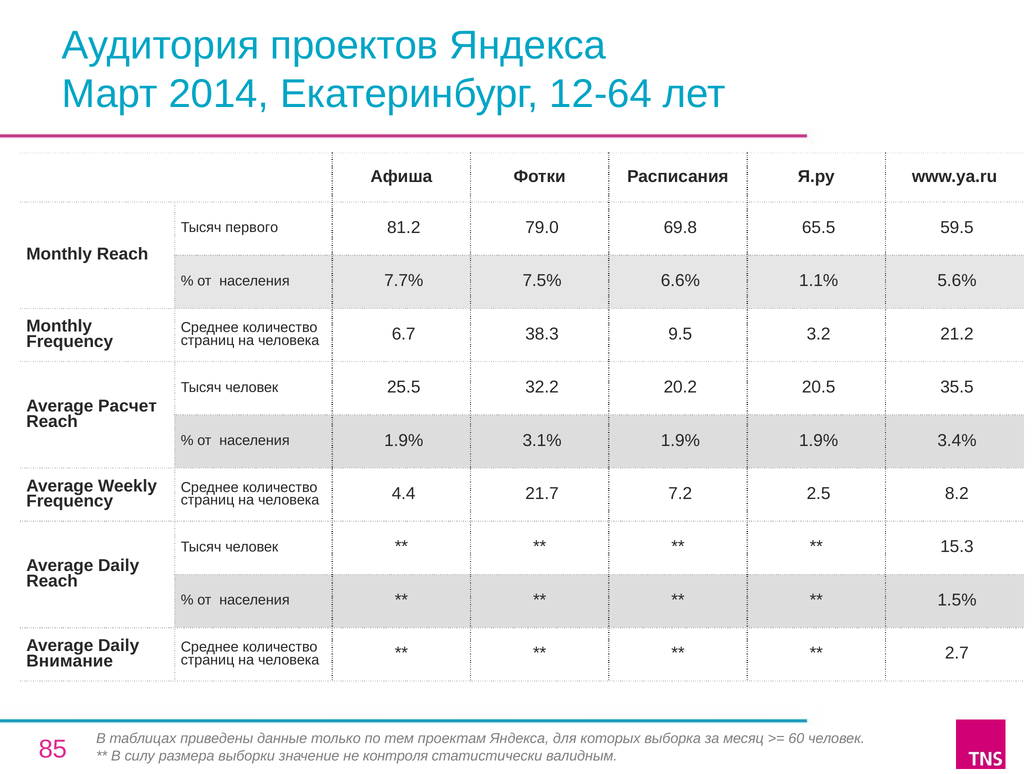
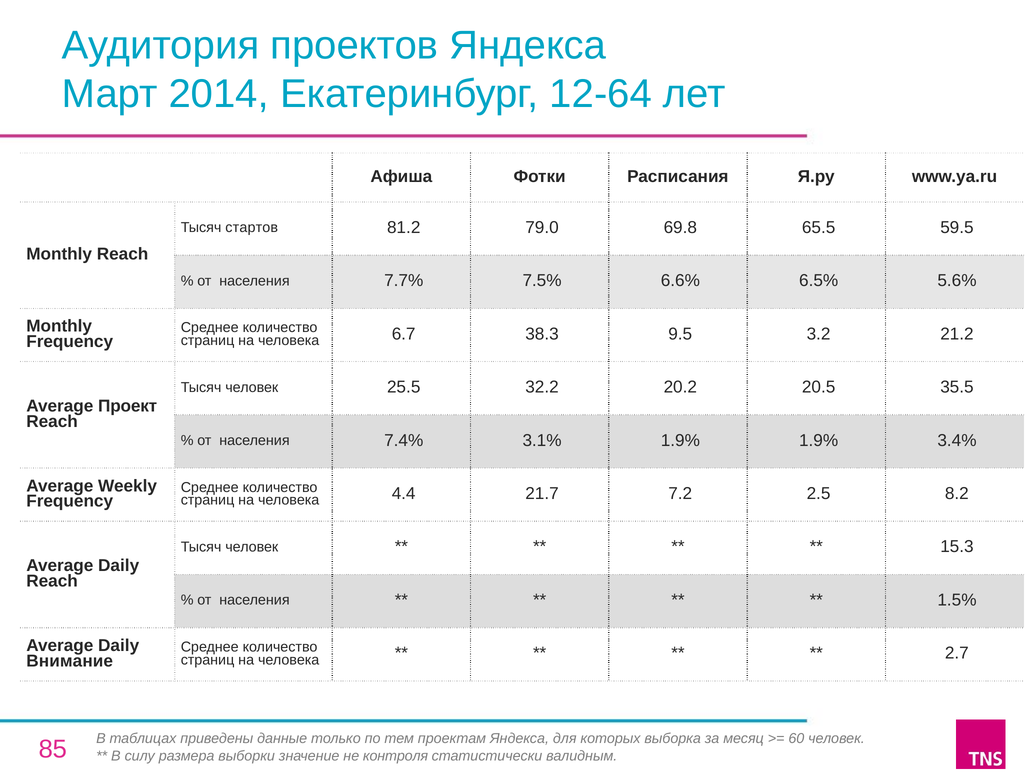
первого: первого -> стартов
1.1%: 1.1% -> 6.5%
Расчет: Расчет -> Проект
населения 1.9%: 1.9% -> 7.4%
